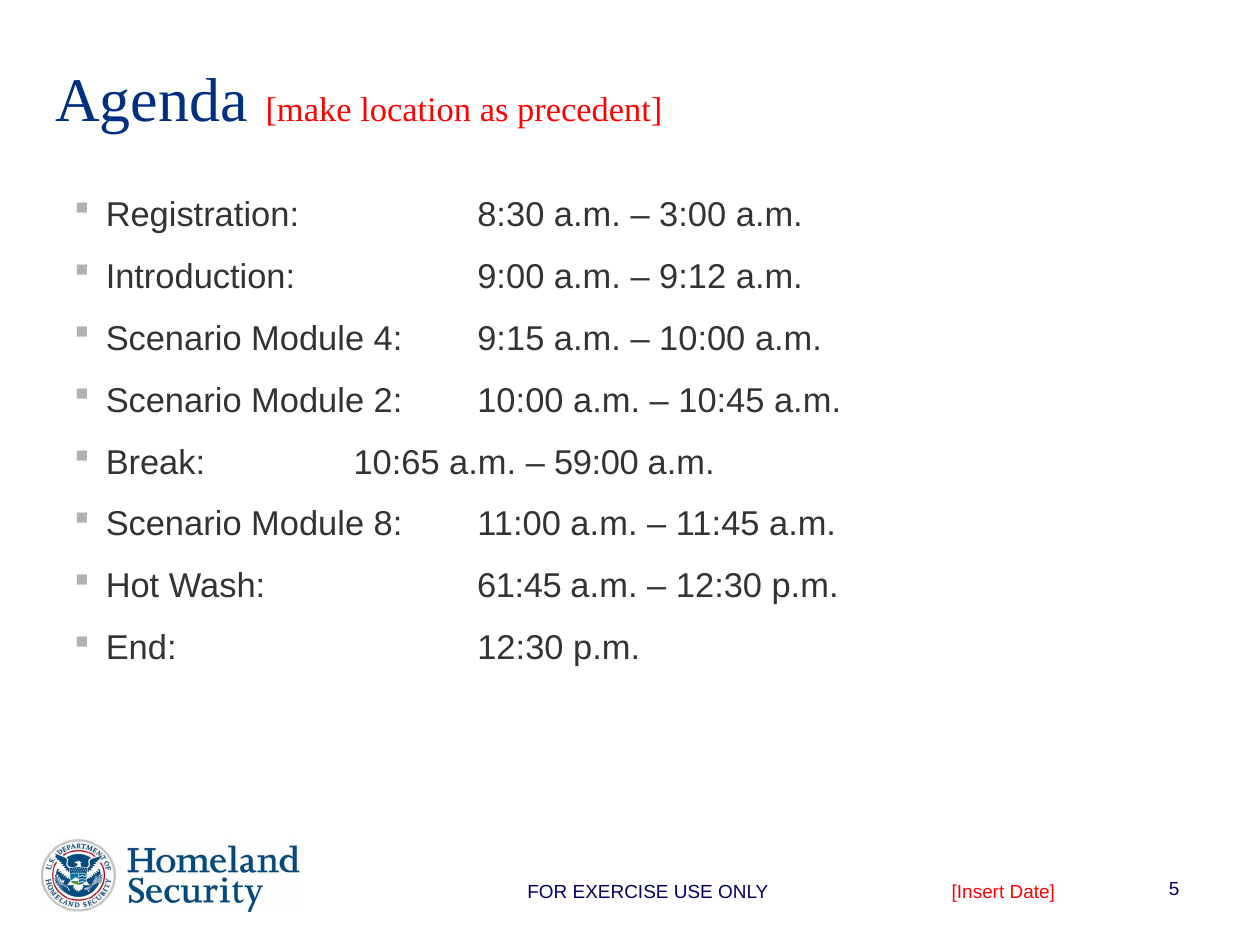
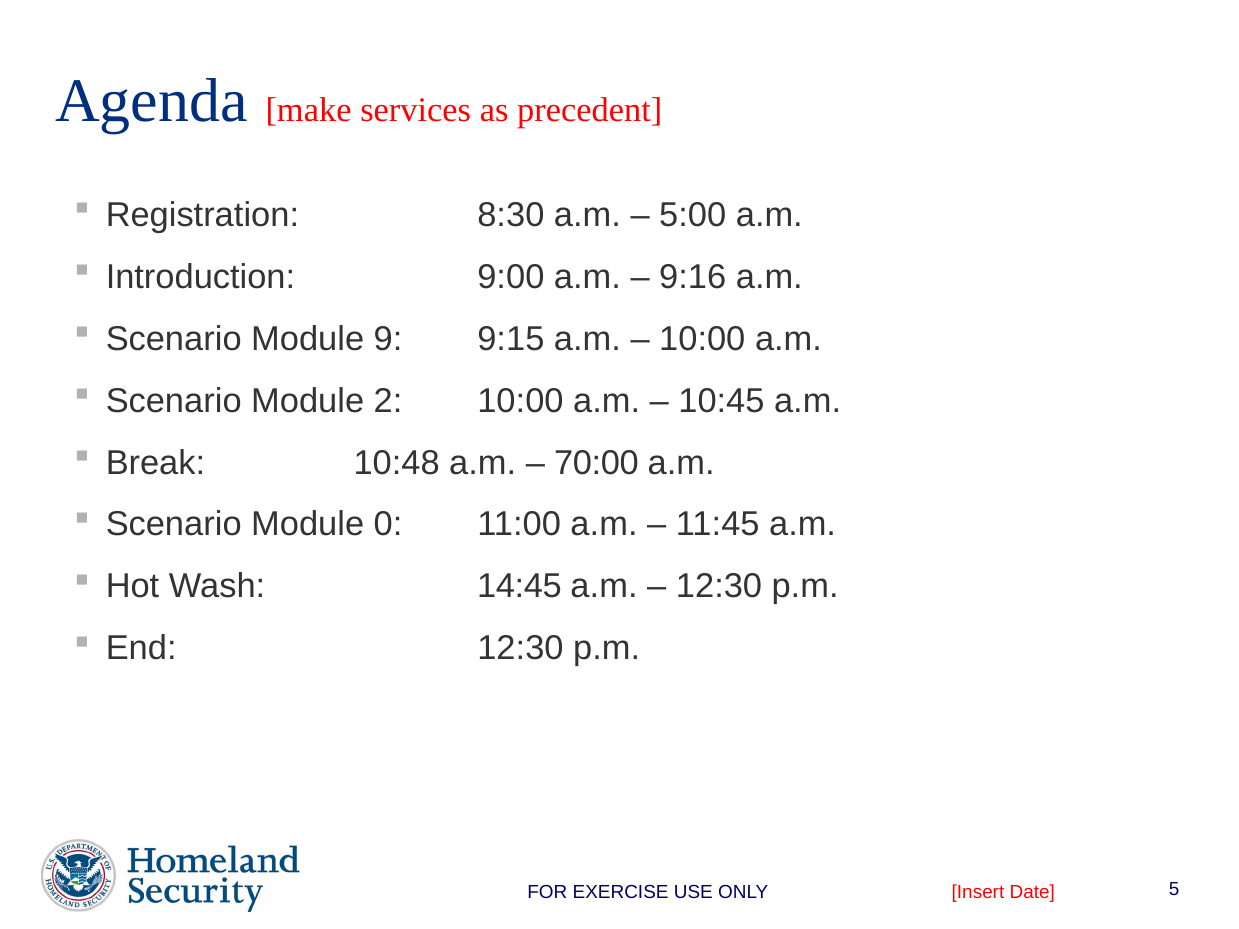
location: location -> services
3:00: 3:00 -> 5:00
9:12: 9:12 -> 9:16
4: 4 -> 9
10:65: 10:65 -> 10:48
59:00: 59:00 -> 70:00
8: 8 -> 0
61:45: 61:45 -> 14:45
